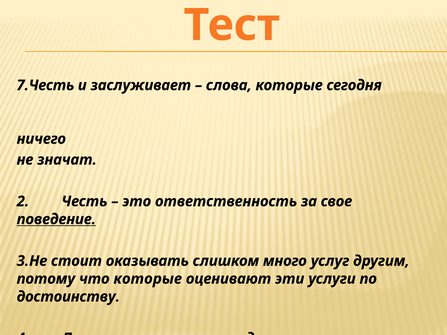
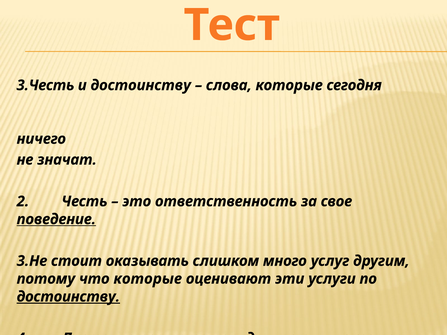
7.Честь: 7.Честь -> 3.Честь
и заслуживает: заслуживает -> достоинству
достоинству at (68, 297) underline: none -> present
